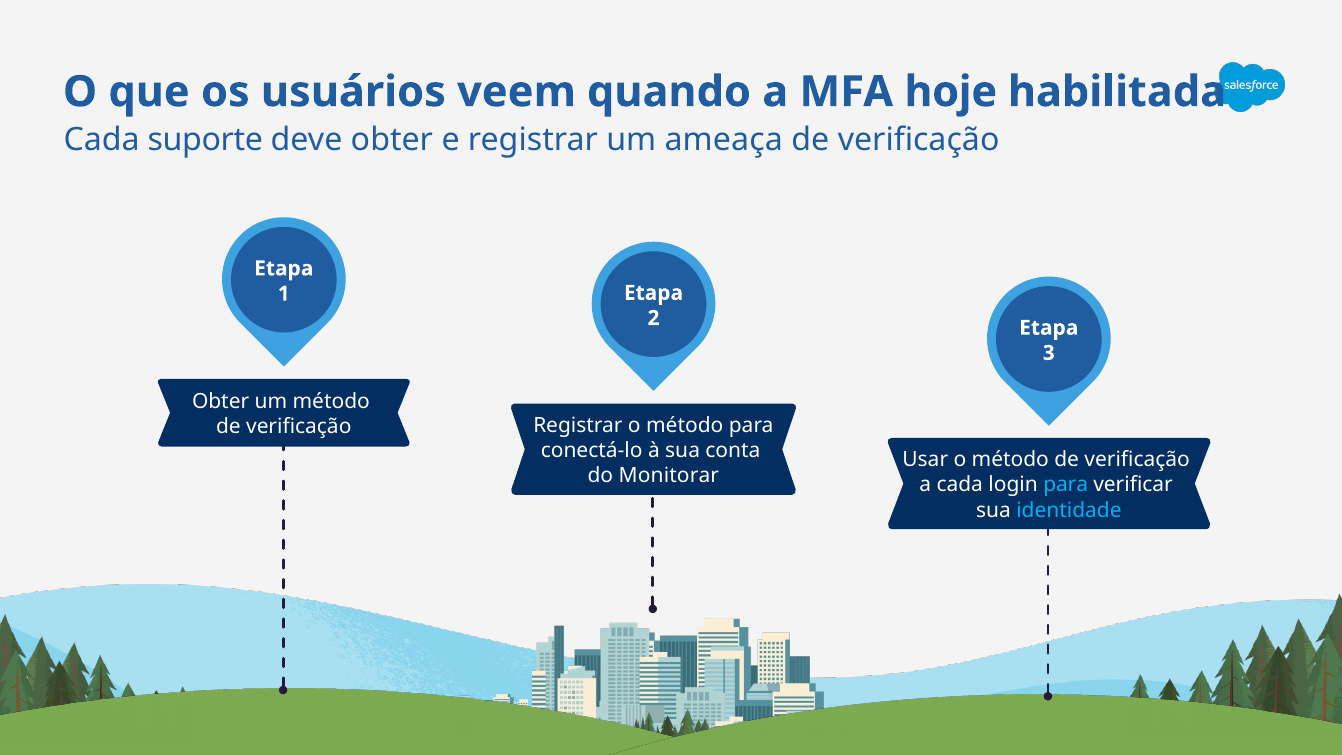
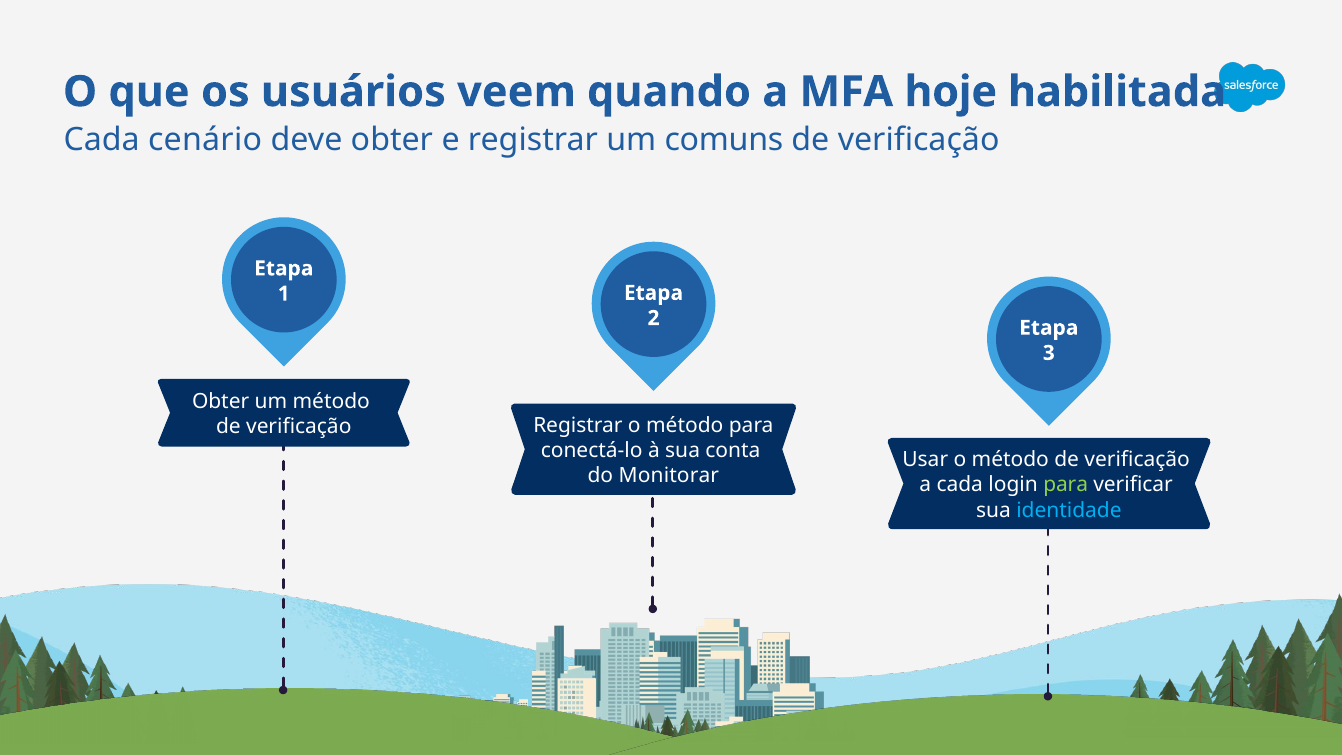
suporte: suporte -> cenário
ameaça: ameaça -> comuns
para at (1066, 485) colour: light blue -> light green
